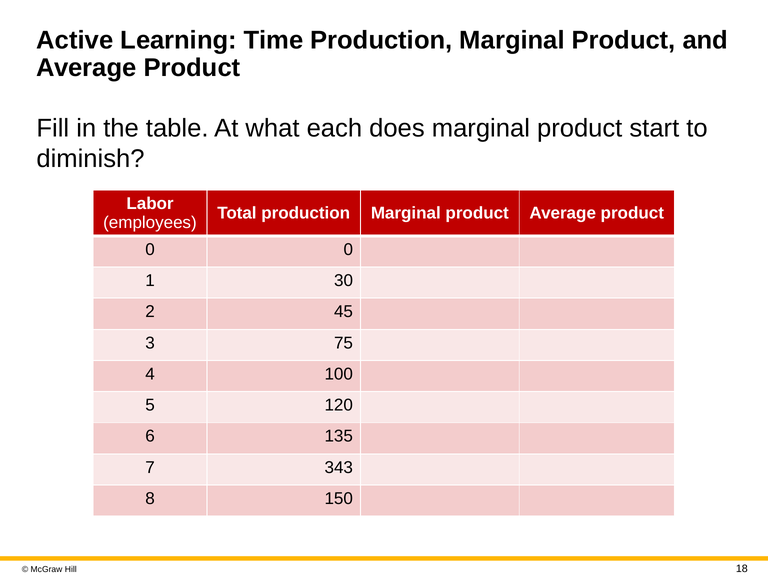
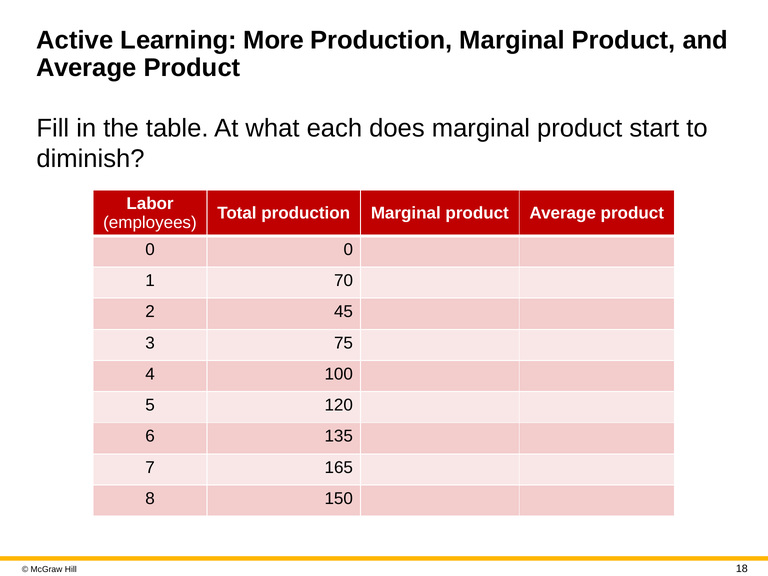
Time: Time -> More
30: 30 -> 70
343: 343 -> 165
